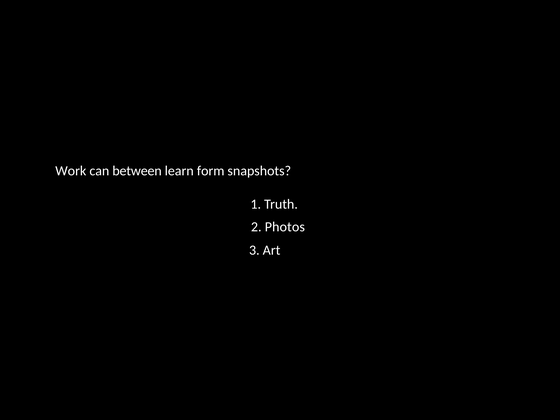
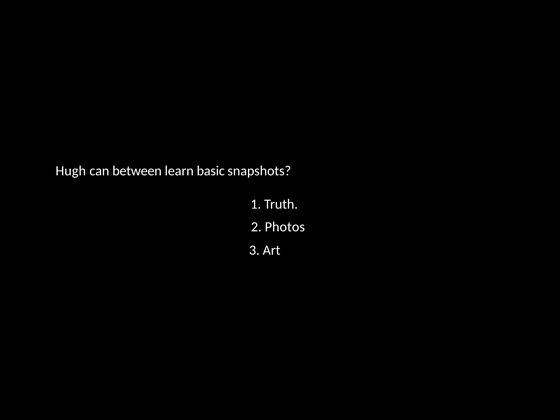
Work: Work -> Hugh
form: form -> basic
